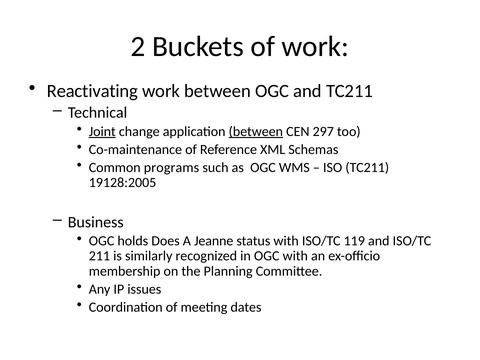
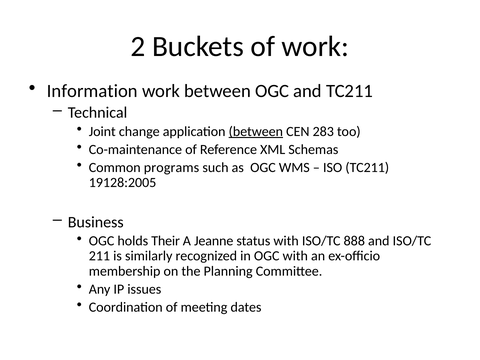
Reactivating: Reactivating -> Information
Joint underline: present -> none
297: 297 -> 283
Does: Does -> Their
119: 119 -> 888
